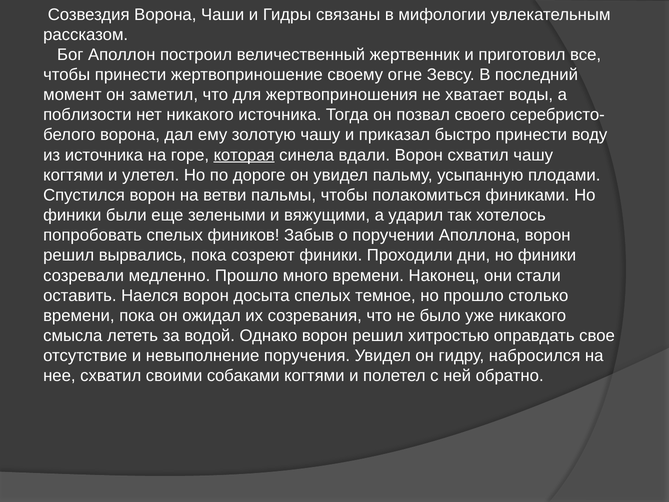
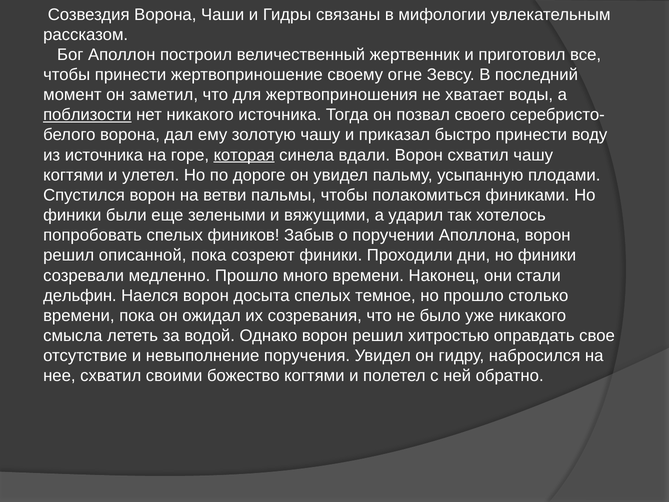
поблизости underline: none -> present
вырвались: вырвались -> описанной
оставить: оставить -> дельфин
собаками: собаками -> божество
